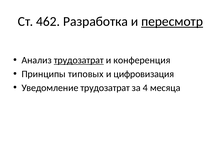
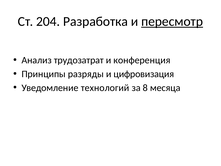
462: 462 -> 204
трудозатрат at (79, 60) underline: present -> none
типовых: типовых -> разряды
Уведомление трудозатрат: трудозатрат -> технологий
4: 4 -> 8
